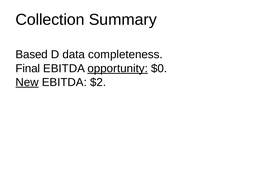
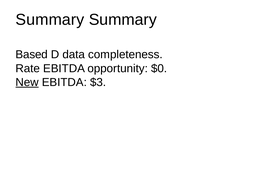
Collection at (50, 20): Collection -> Summary
Final: Final -> Rate
opportunity underline: present -> none
$2: $2 -> $3
